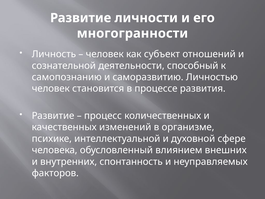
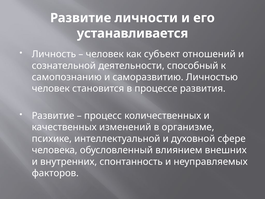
многогранности: многогранности -> устанавливается
